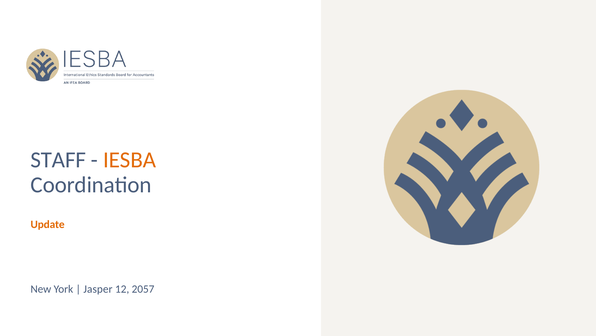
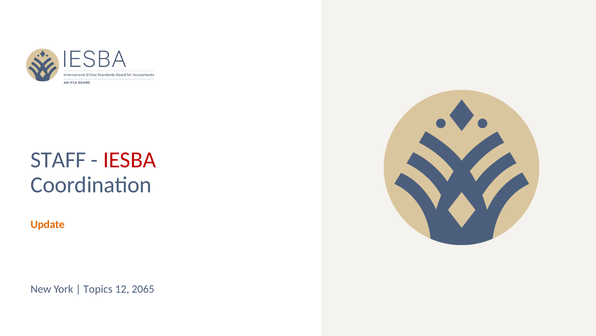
IESBA colour: orange -> red
Jasper: Jasper -> Topics
2057: 2057 -> 2065
